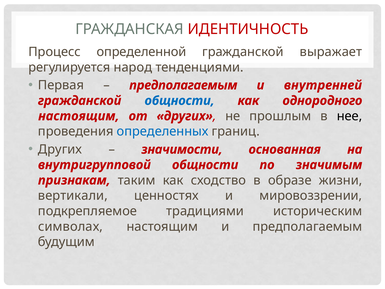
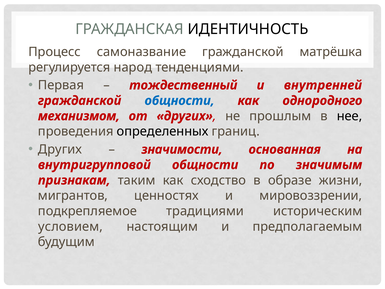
ИДЕНТИЧНОСТЬ colour: red -> black
определенной: определенной -> самоназвание
выражает: выражает -> матрёшка
предполагаемым at (183, 85): предполагаемым -> тождественный
настоящим at (79, 116): настоящим -> механизмом
определенных colour: blue -> black
вертикали: вертикали -> мигрантов
символах: символах -> условием
